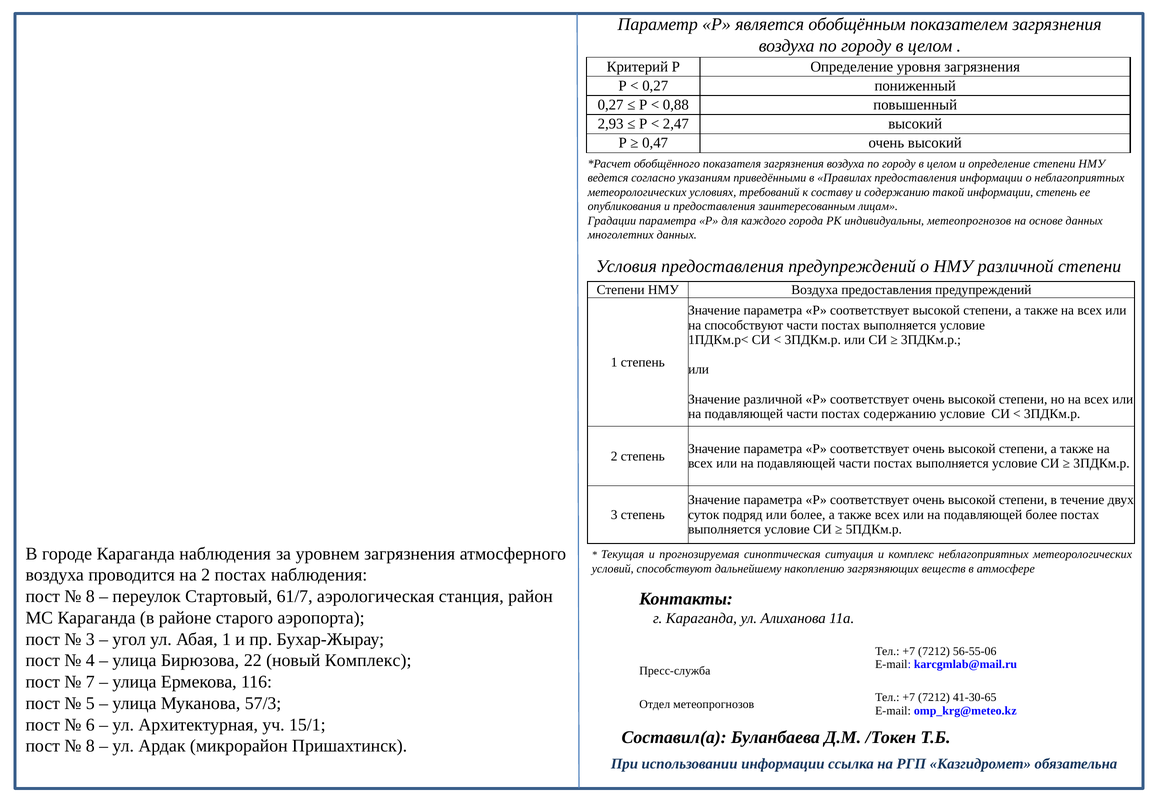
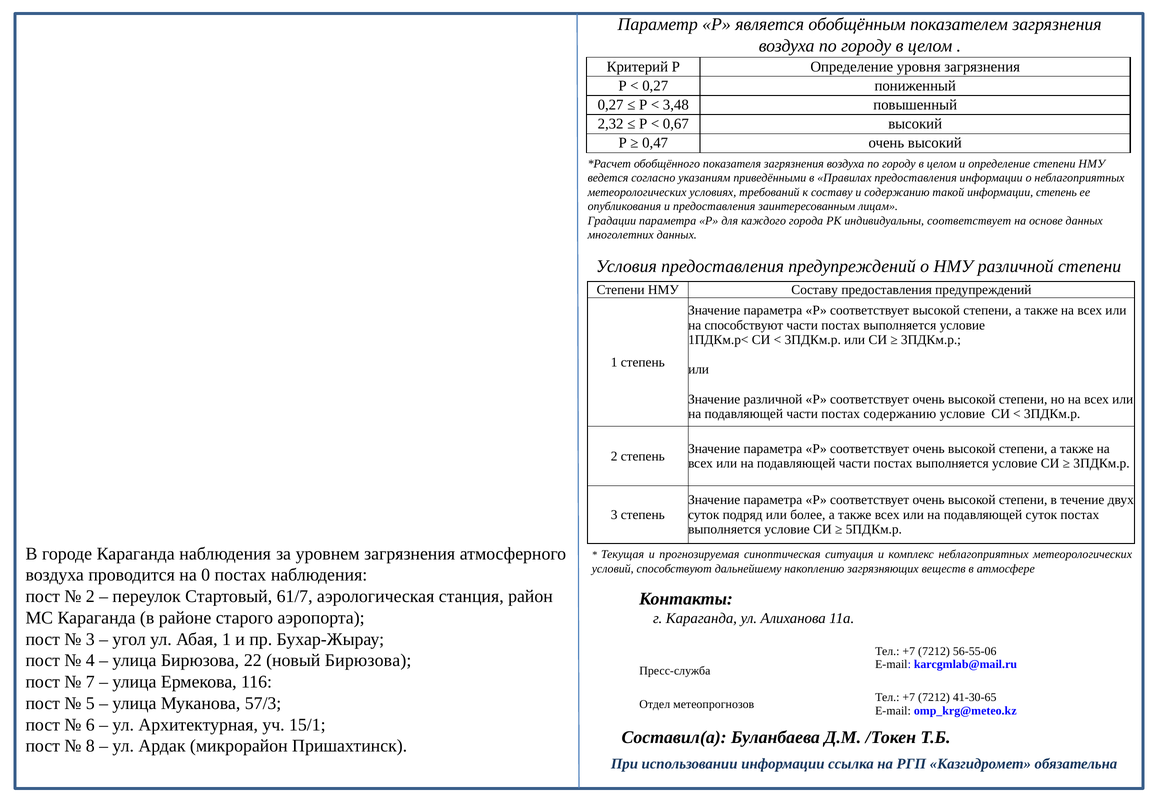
0,88: 0,88 -> 3,48
2,93: 2,93 -> 2,32
2,47: 2,47 -> 0,67
индивидуальны метеопрогнозов: метеопрогнозов -> соответствует
НМУ Воздуха: Воздуха -> Составу
подавляющей более: более -> суток
на 2: 2 -> 0
8 at (90, 596): 8 -> 2
новый Комплекс: Комплекс -> Бирюзова
